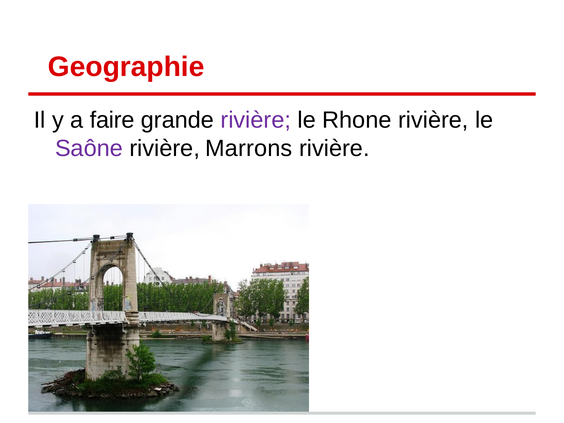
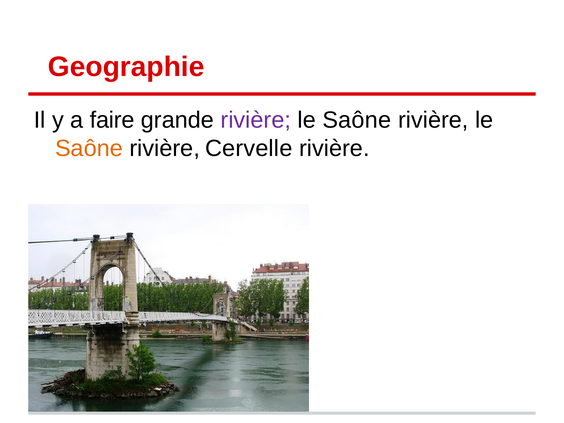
Rhone at (357, 120): Rhone -> Saône
Saône at (89, 148) colour: purple -> orange
Marrons: Marrons -> Cervelle
